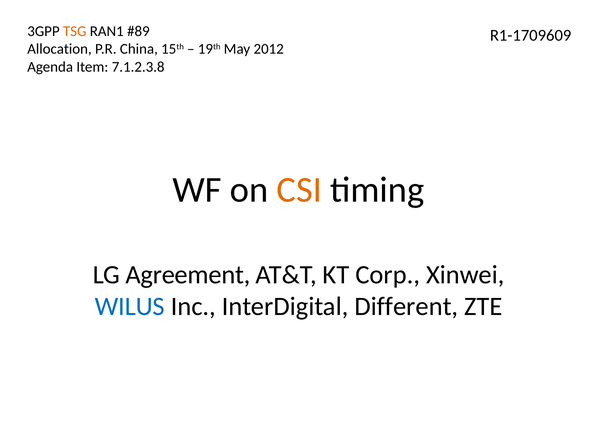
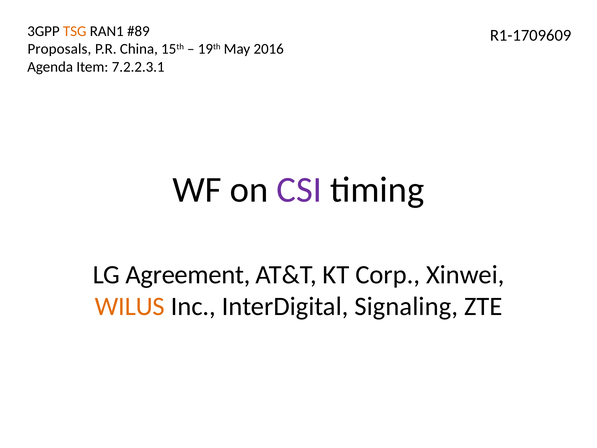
Allocation: Allocation -> Proposals
2012: 2012 -> 2016
7.1.2.3.8: 7.1.2.3.8 -> 7.2.2.3.1
CSI colour: orange -> purple
WILUS colour: blue -> orange
Different: Different -> Signaling
